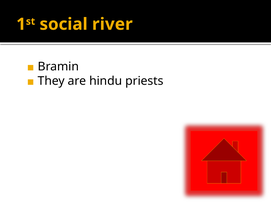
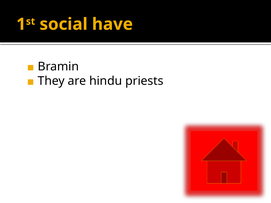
river: river -> have
